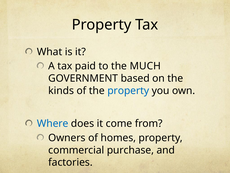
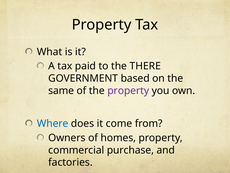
MUCH: MUCH -> THERE
kinds: kinds -> same
property at (128, 90) colour: blue -> purple
